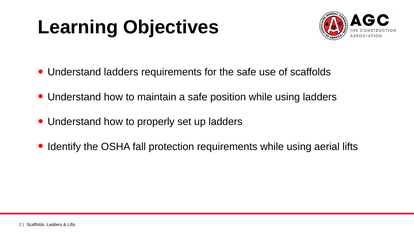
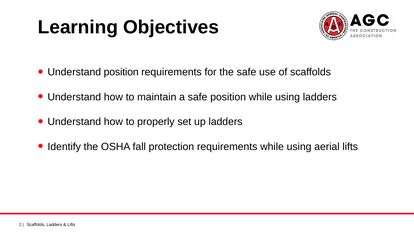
Understand ladders: ladders -> position
